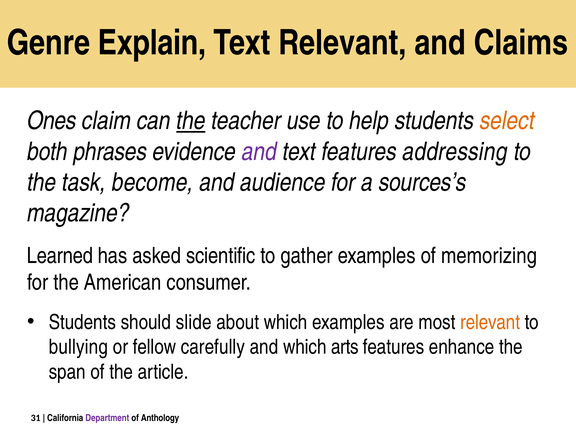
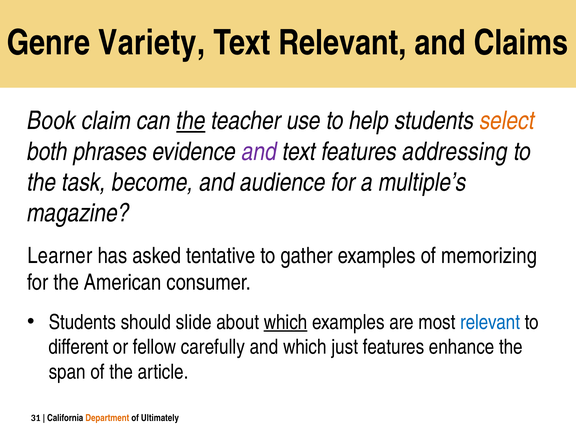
Explain: Explain -> Variety
Ones: Ones -> Book
sources’s: sources’s -> multiple’s
Learned: Learned -> Learner
scientific: scientific -> tentative
which at (286, 322) underline: none -> present
relevant at (490, 322) colour: orange -> blue
bullying: bullying -> different
arts: arts -> just
Department colour: purple -> orange
Anthology: Anthology -> Ultimately
